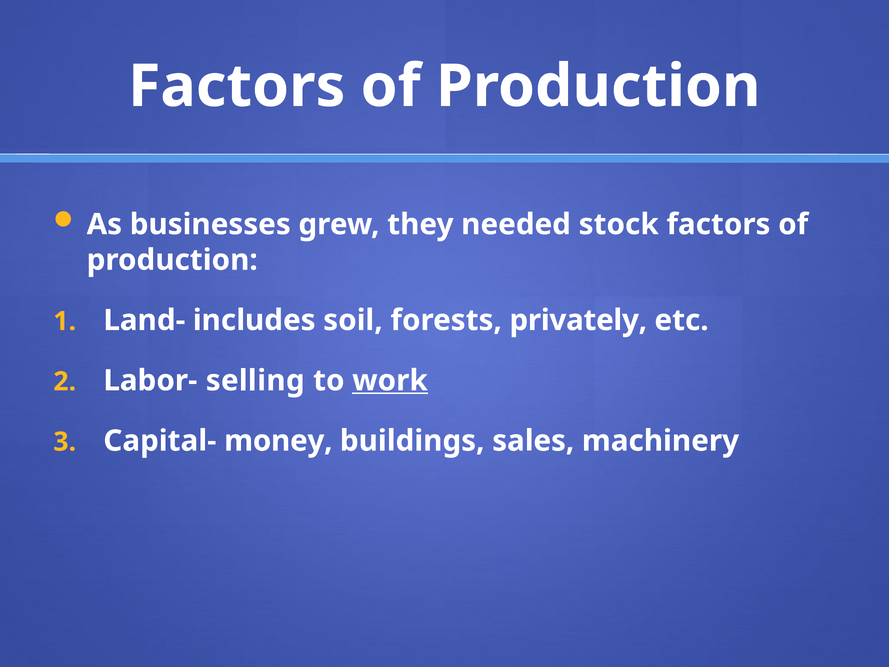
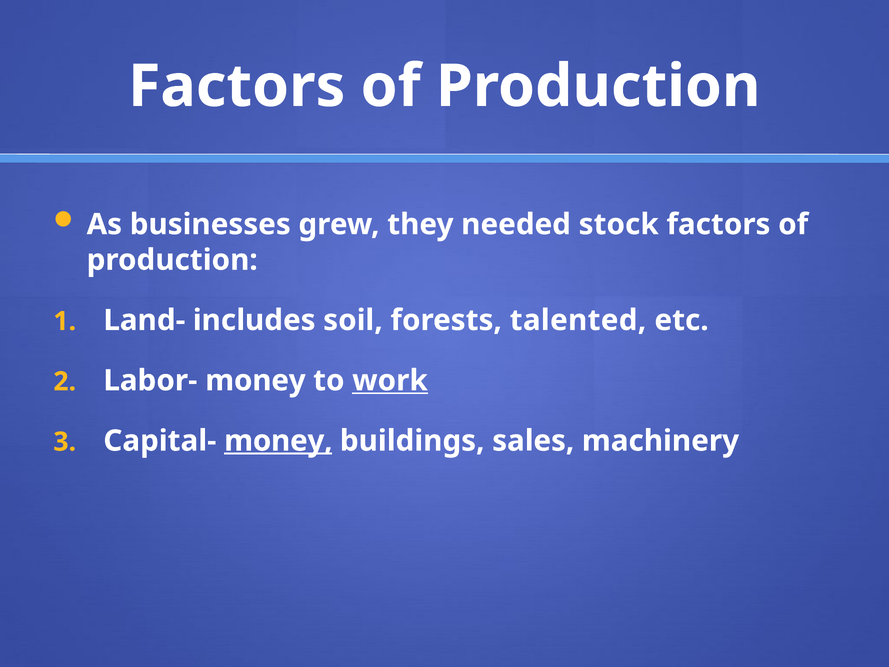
privately: privately -> talented
Labor- selling: selling -> money
money at (278, 441) underline: none -> present
